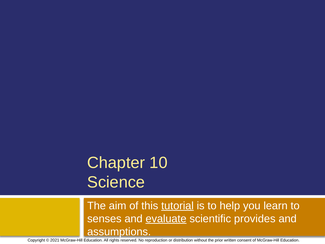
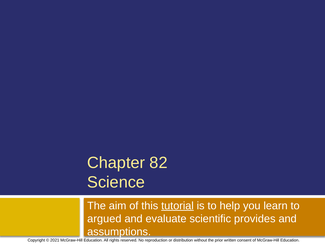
10: 10 -> 82
senses: senses -> argued
evaluate underline: present -> none
